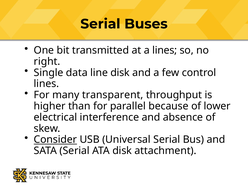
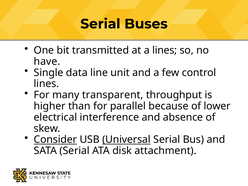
right: right -> have
line disk: disk -> unit
Universal underline: none -> present
